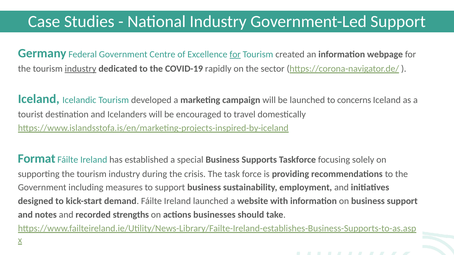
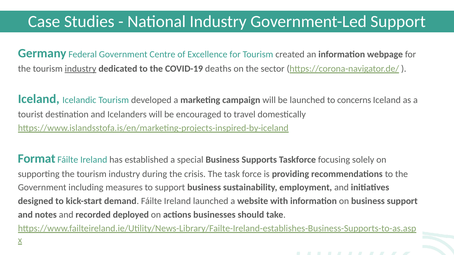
for at (235, 54) underline: present -> none
rapidly: rapidly -> deaths
strengths: strengths -> deployed
